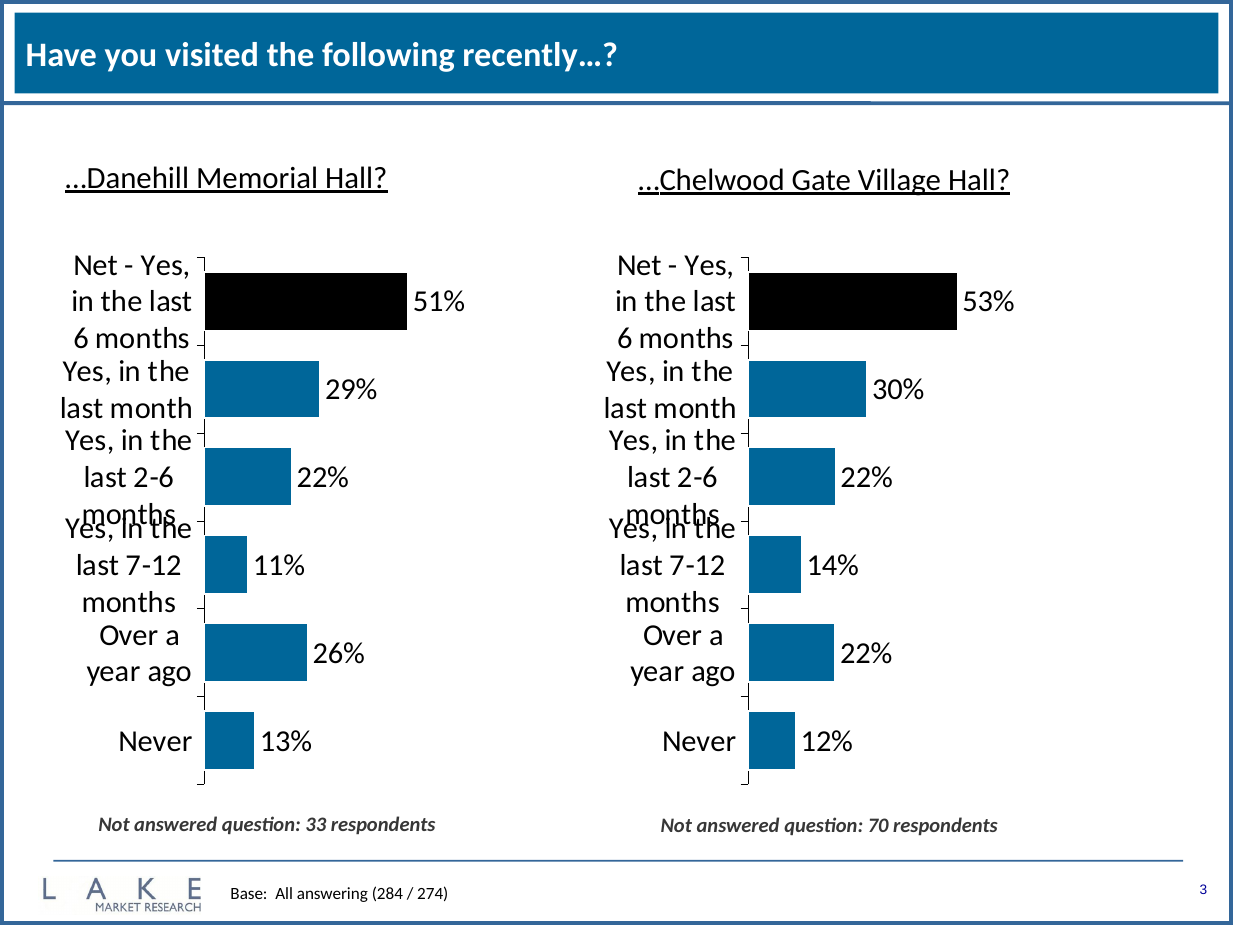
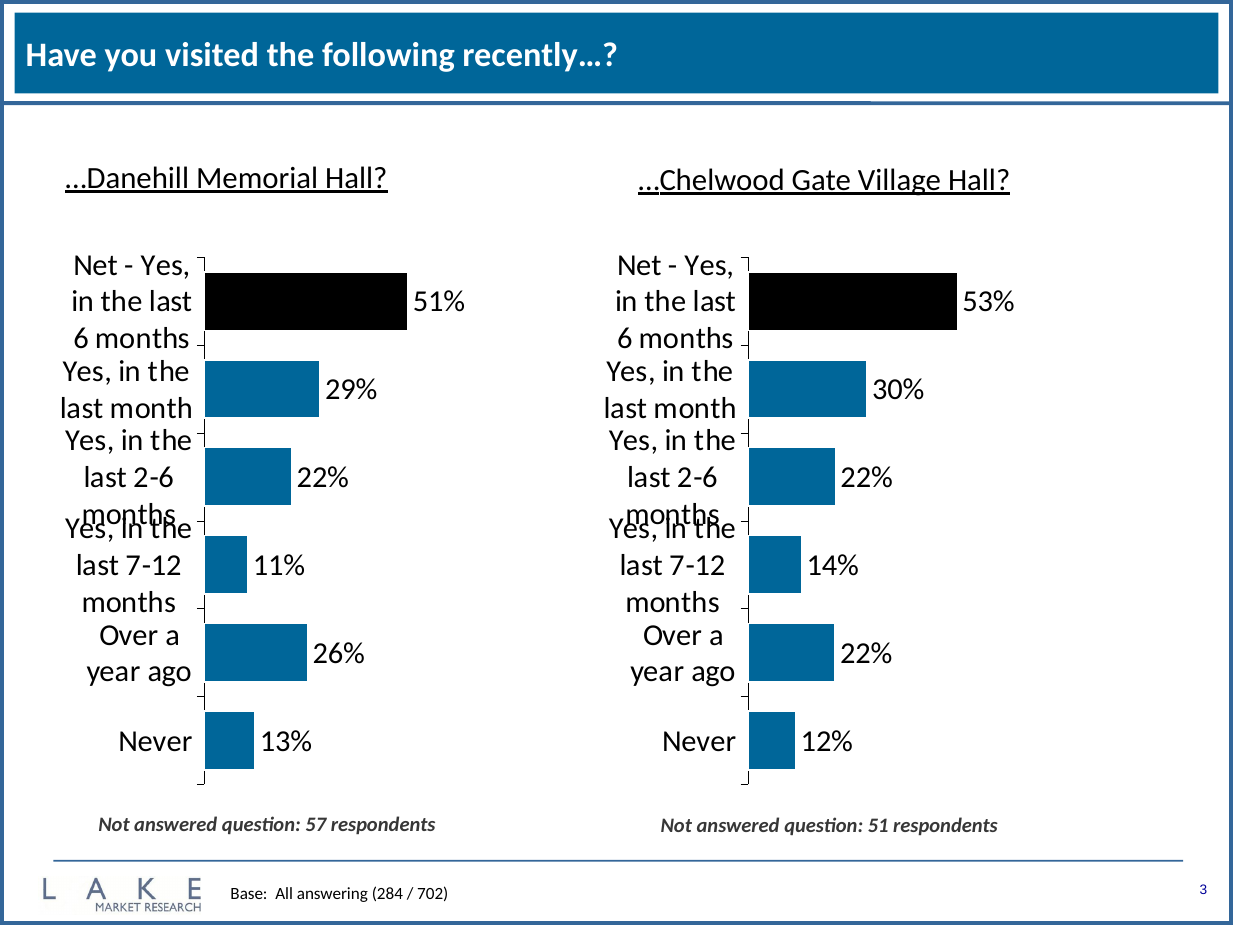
33: 33 -> 57
70: 70 -> 51
274: 274 -> 702
